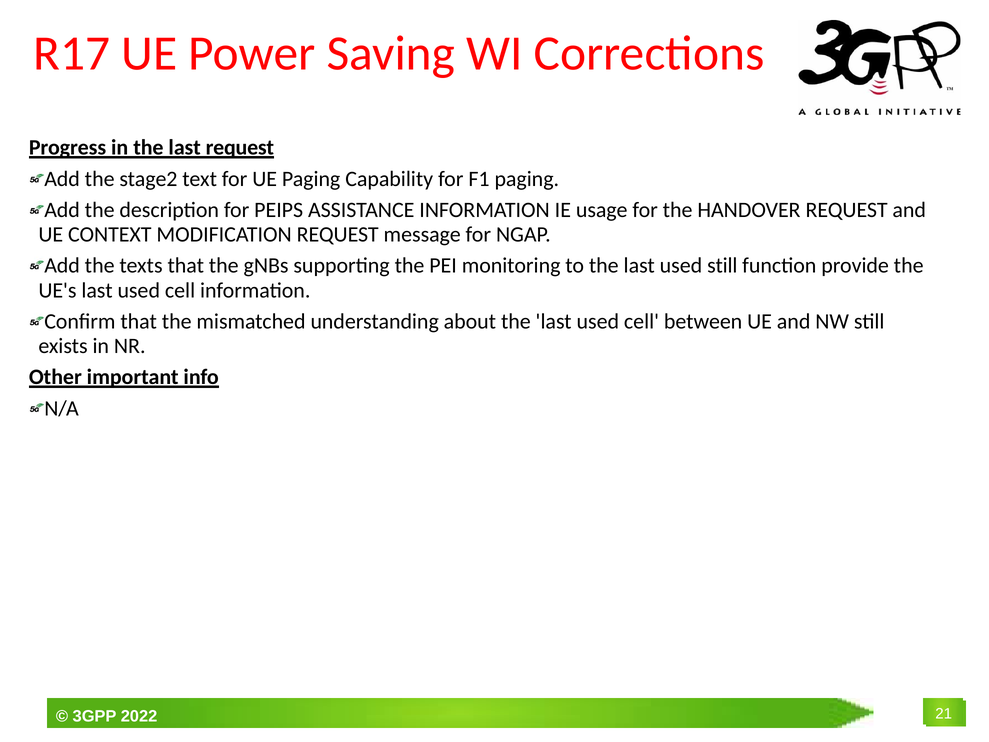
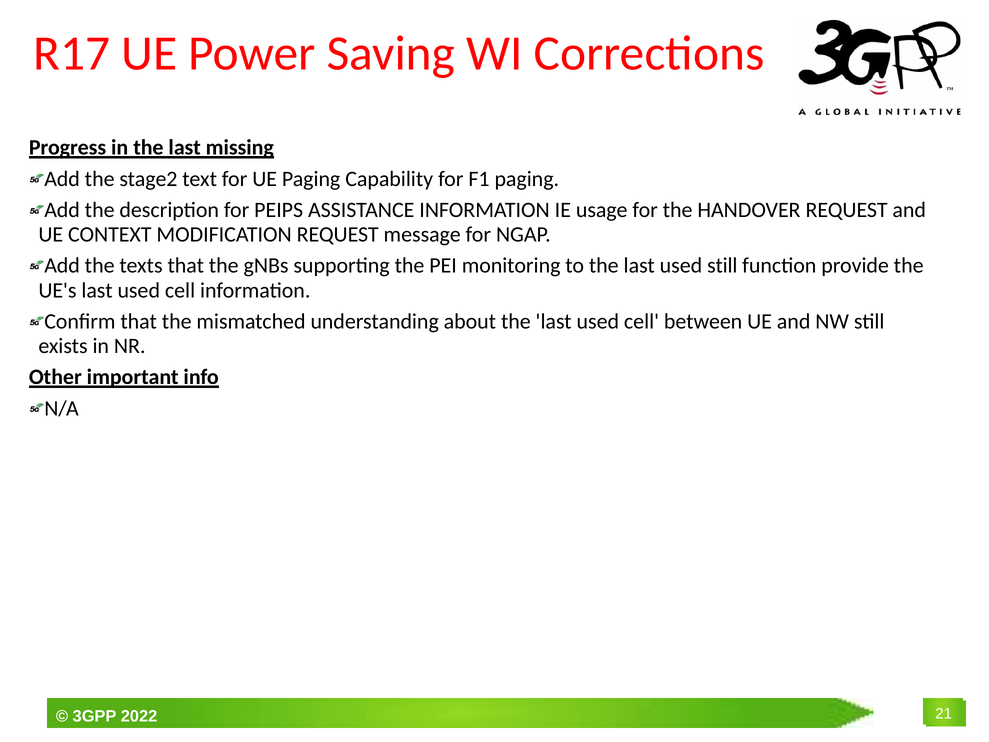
last request: request -> missing
